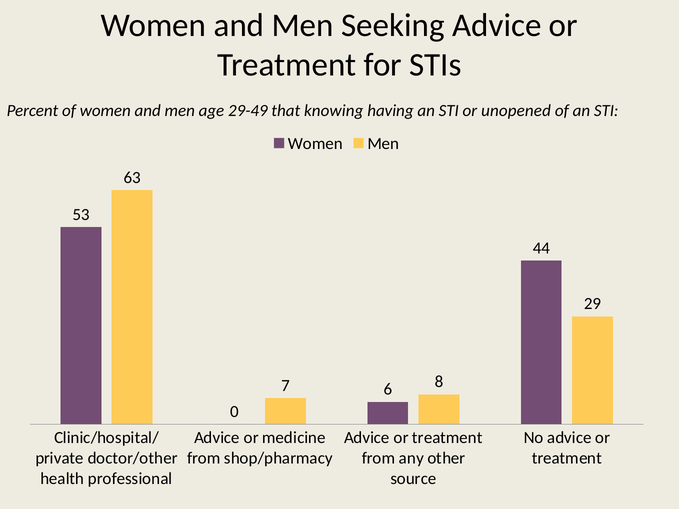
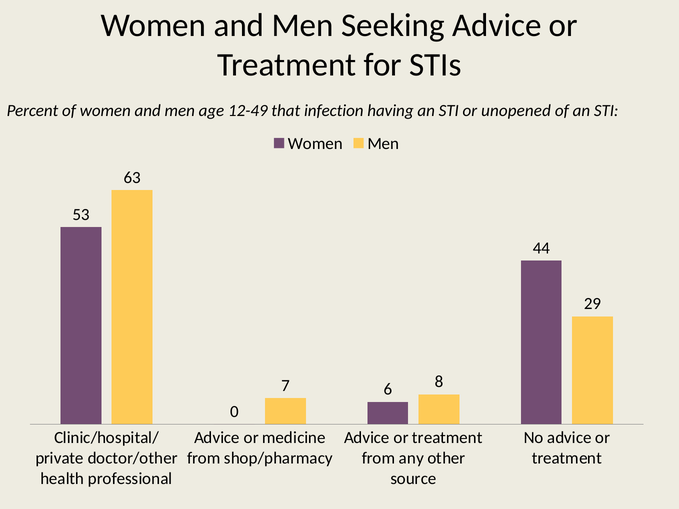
29-49: 29-49 -> 12-49
knowing: knowing -> infection
